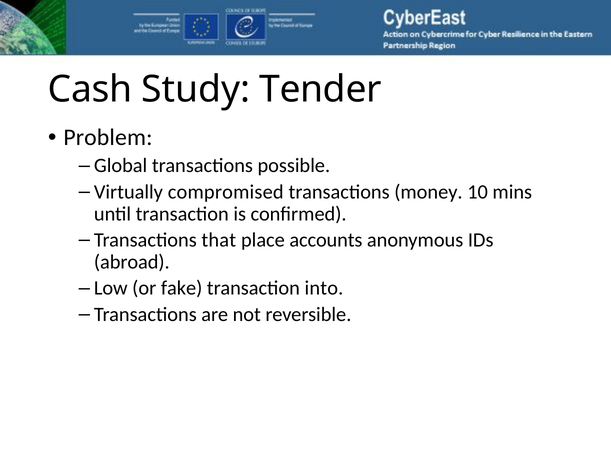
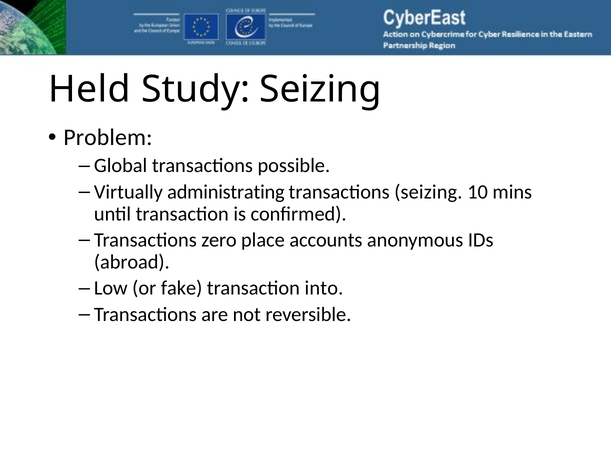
Cash: Cash -> Held
Study Tender: Tender -> Seizing
compromised: compromised -> administrating
transactions money: money -> seizing
that: that -> zero
